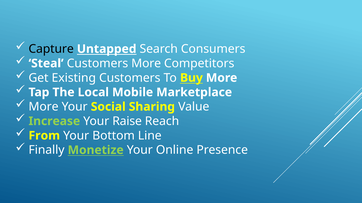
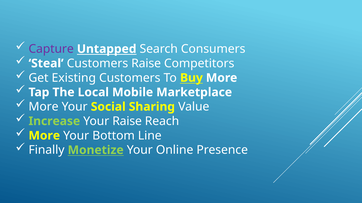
Capture colour: black -> purple
Customers More: More -> Raise
From at (44, 136): From -> More
